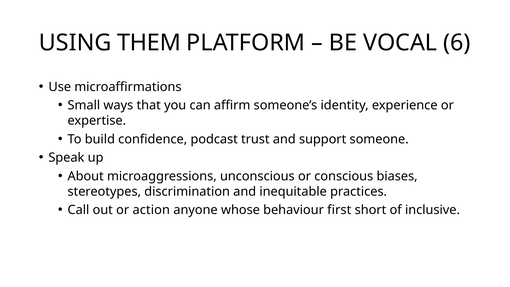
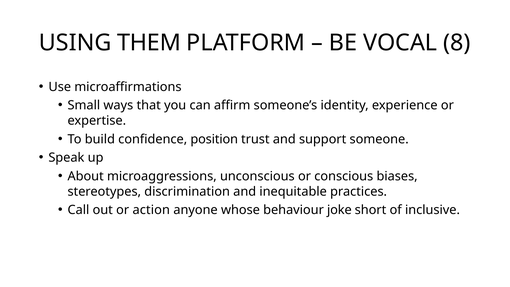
6: 6 -> 8
podcast: podcast -> position
first: first -> joke
